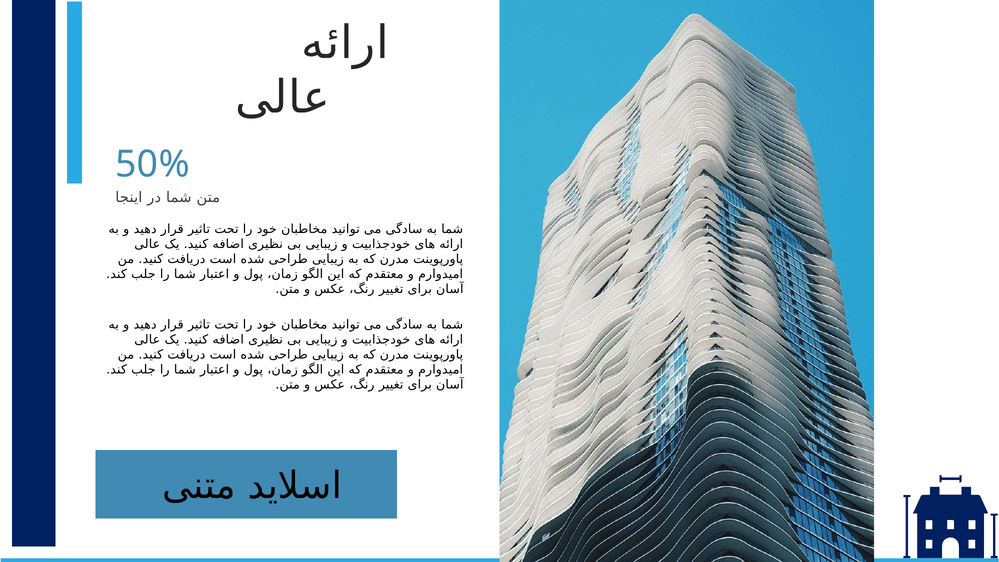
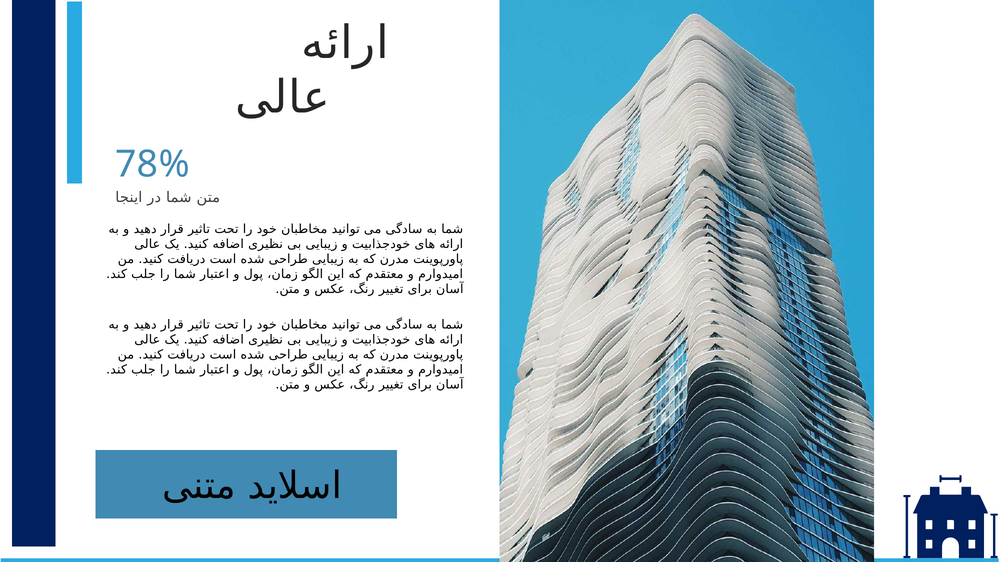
50%: 50% -> 78%
